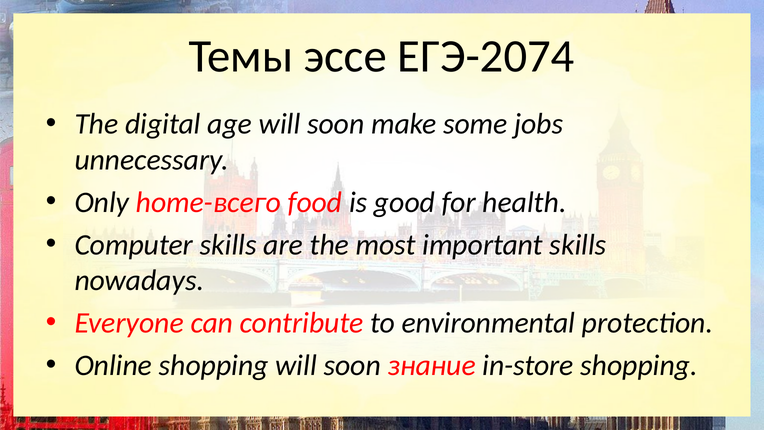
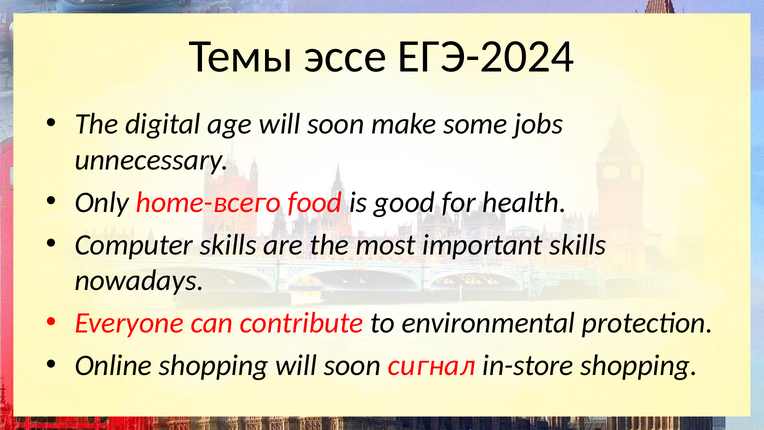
ЕГЭ-2074: ЕГЭ-2074 -> ЕГЭ-2024
знание: знание -> сигнал
